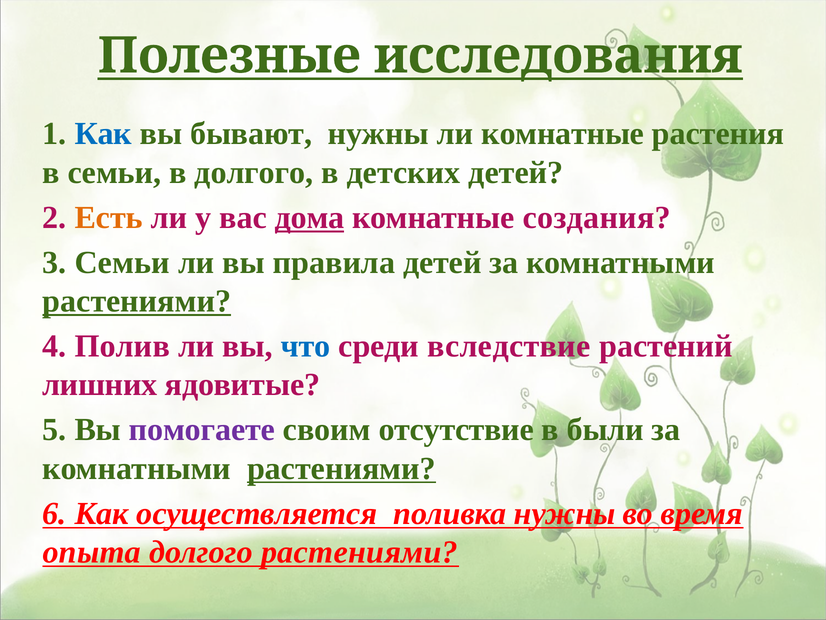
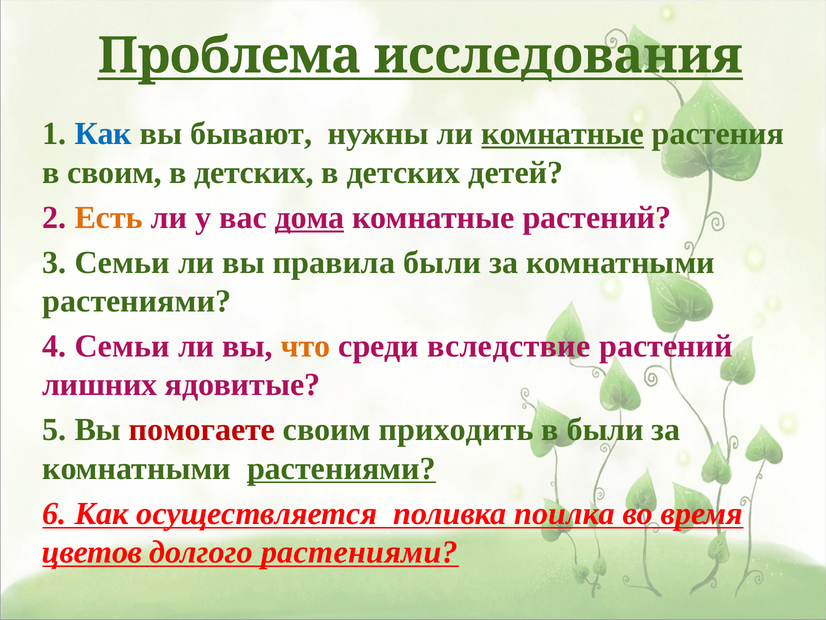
Полезные: Полезные -> Проблема
комнатные at (563, 134) underline: none -> present
в семьи: семьи -> своим
долгого at (254, 172): долгого -> детских
комнатные создания: создания -> растений
правила детей: детей -> были
растениями at (137, 301) underline: present -> none
4 Полив: Полив -> Семьи
что colour: blue -> orange
помогаете colour: purple -> red
отсутствие: отсутствие -> приходить
поливка нужны: нужны -> поилка
опыта: опыта -> цветов
